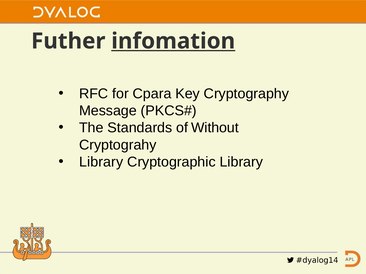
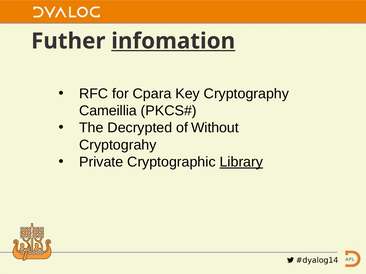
Message: Message -> Cameillia
Standards: Standards -> Decrypted
Library at (101, 162): Library -> Private
Library at (241, 162) underline: none -> present
